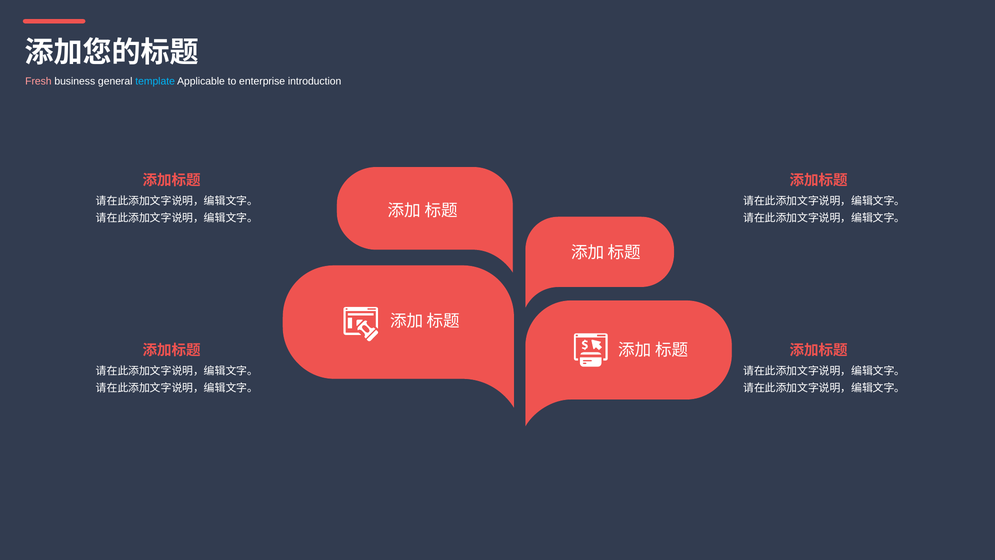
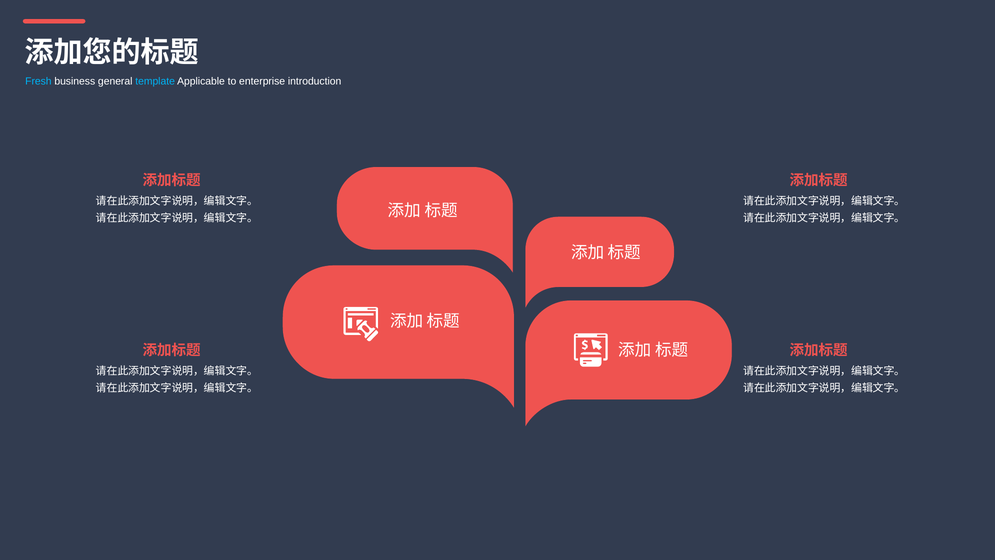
Fresh colour: pink -> light blue
